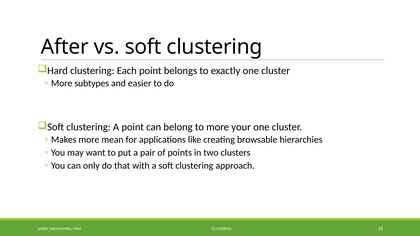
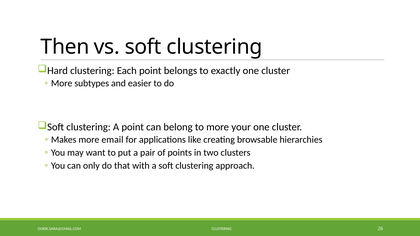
After: After -> Then
mean: mean -> email
